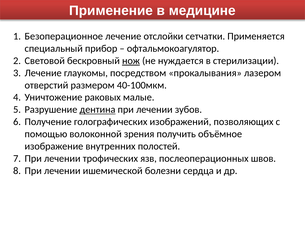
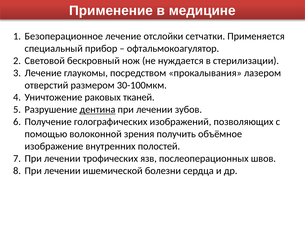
нож underline: present -> none
40-100мкм: 40-100мкм -> 30-100мкм
малые: малые -> тканей
